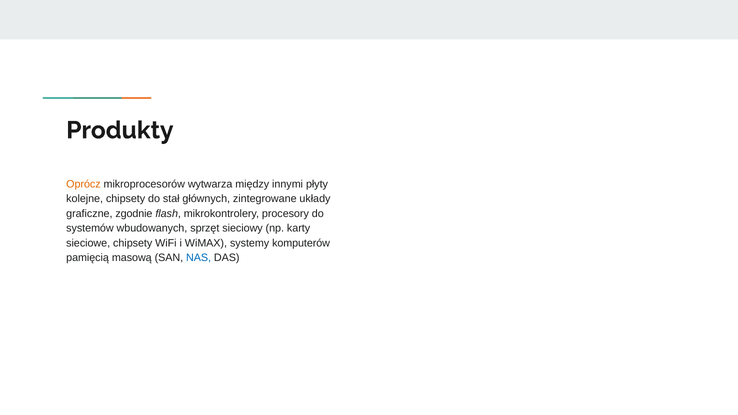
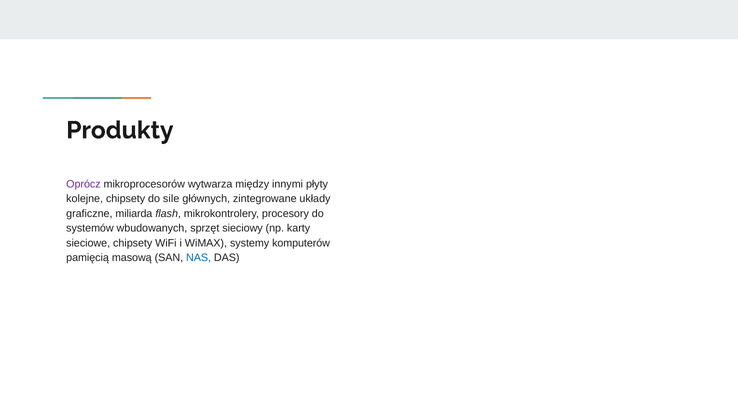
Oprócz colour: orange -> purple
stał: stał -> sile
zgodnie: zgodnie -> miliarda
